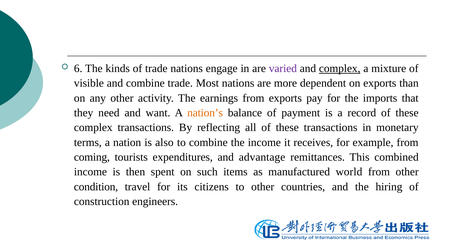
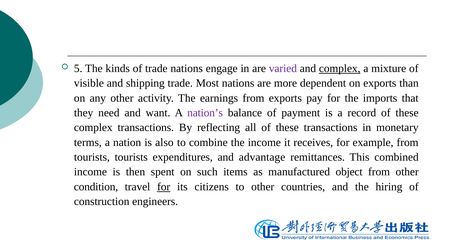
6: 6 -> 5
and combine: combine -> shipping
nation’s colour: orange -> purple
coming at (92, 157): coming -> tourists
world: world -> object
for at (164, 187) underline: none -> present
